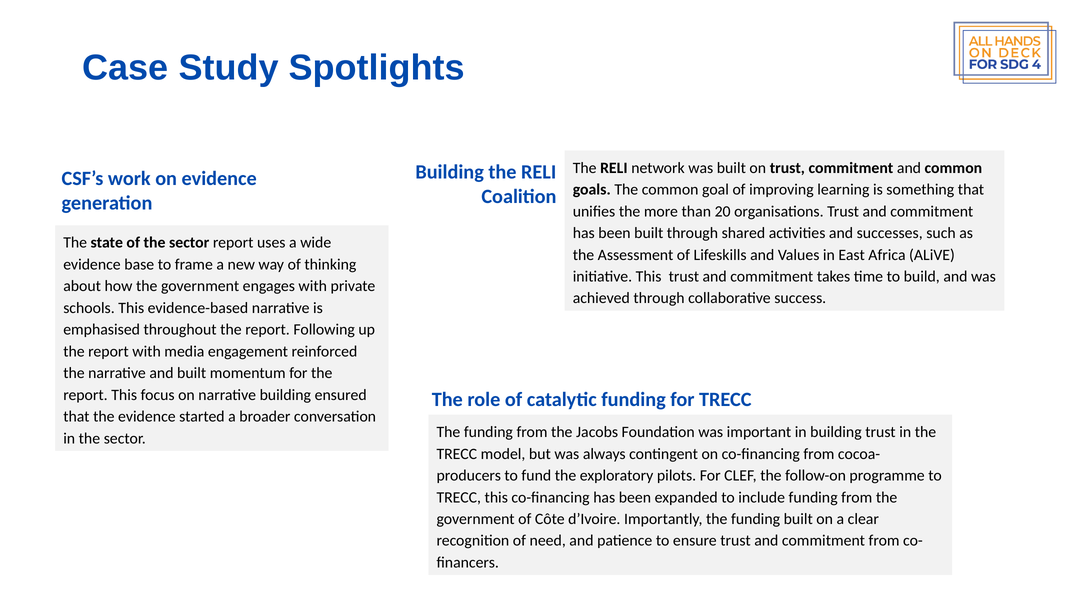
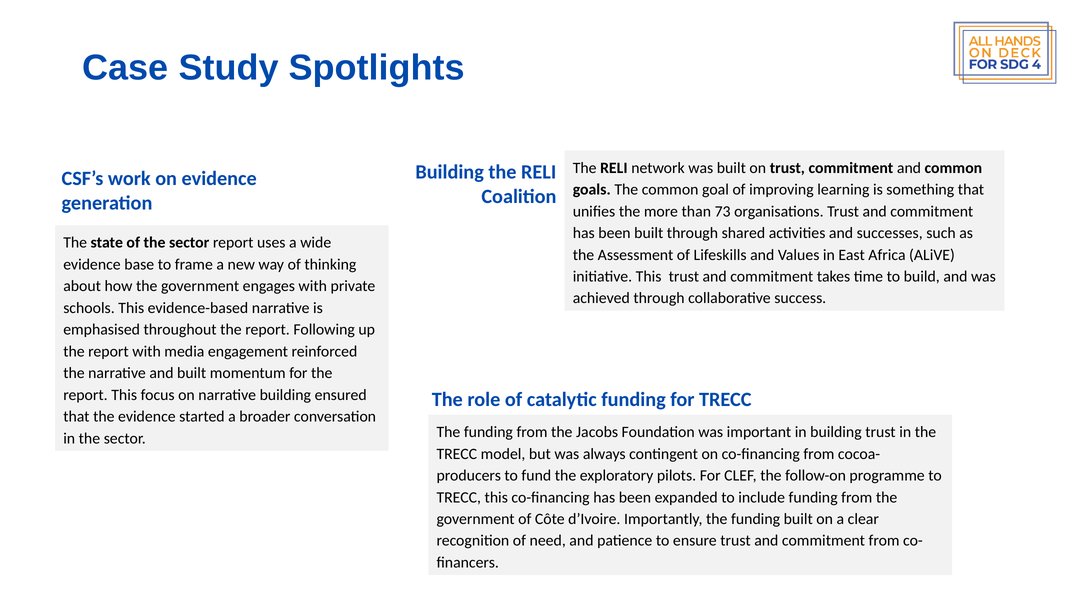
20: 20 -> 73
